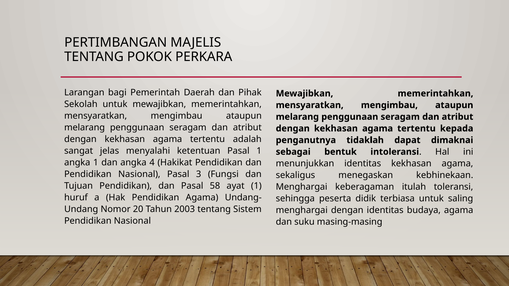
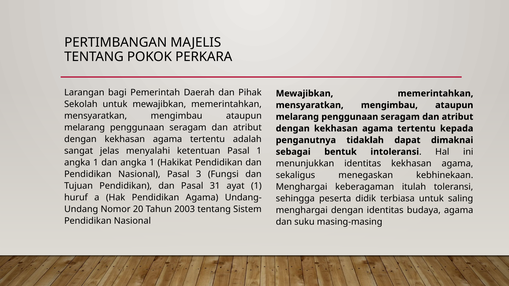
dan angka 4: 4 -> 1
58: 58 -> 31
